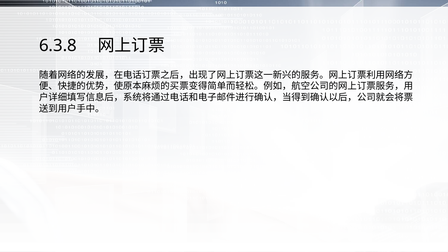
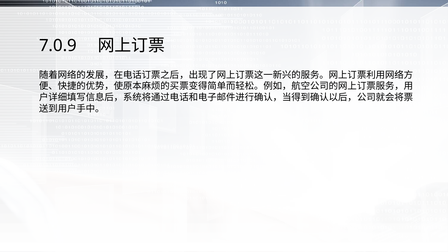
6.3.8: 6.3.8 -> 7.0.9
